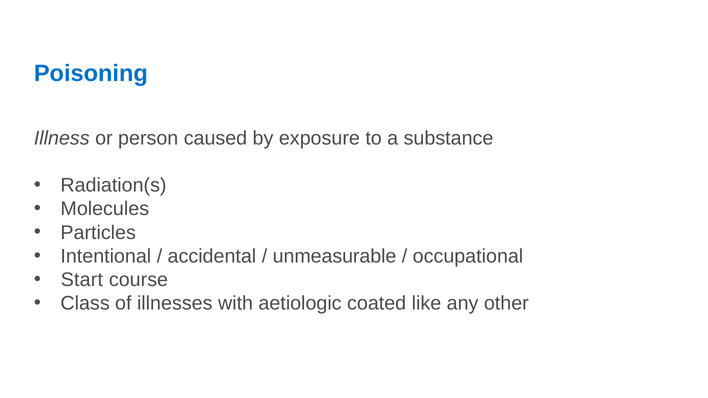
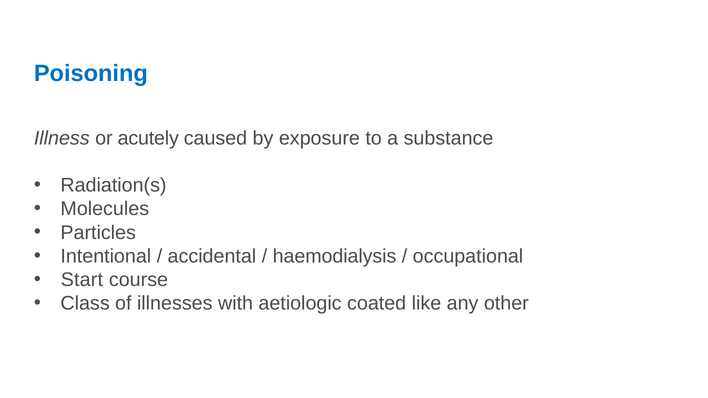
person: person -> acutely
unmeasurable: unmeasurable -> haemodialysis
